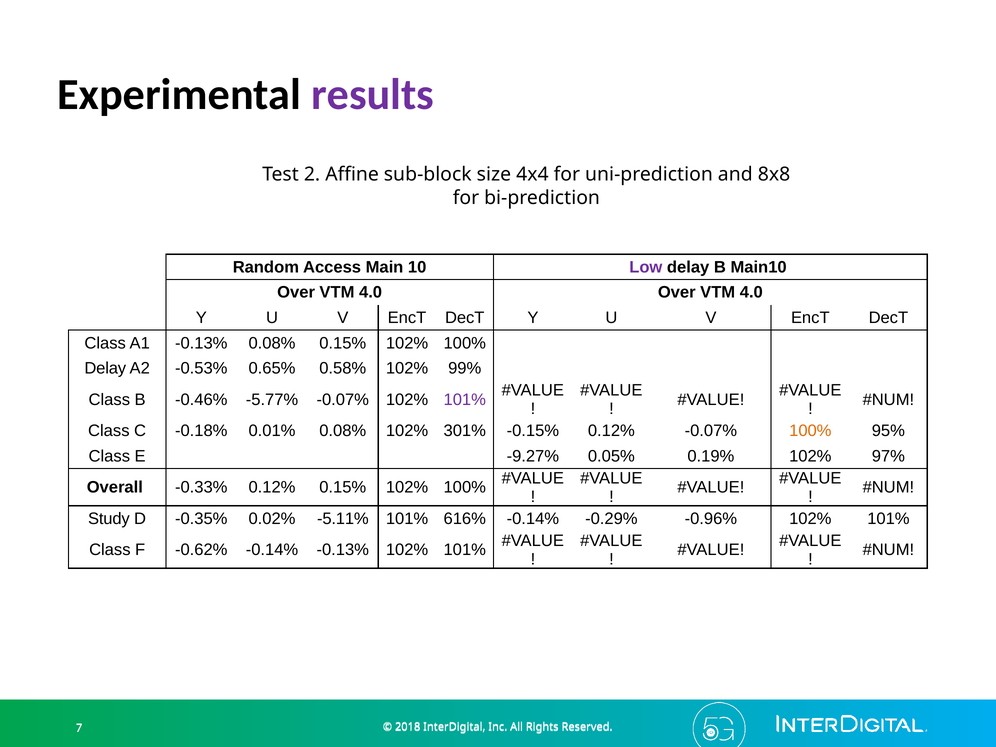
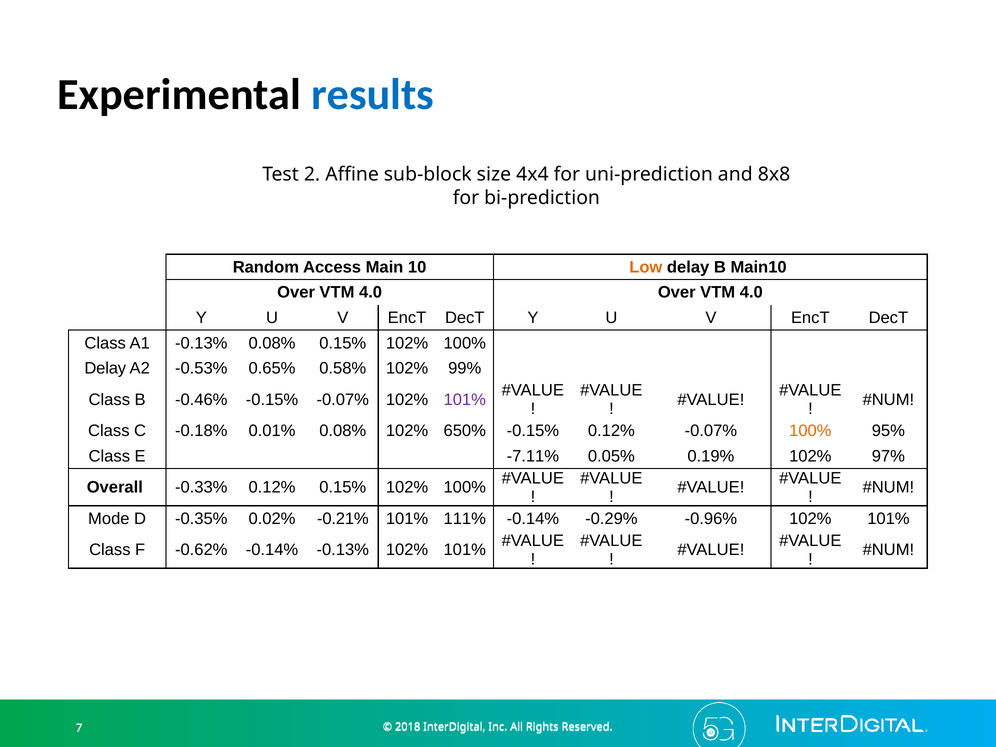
results colour: purple -> blue
Low colour: purple -> orange
-0.46% -5.77%: -5.77% -> -0.15%
301%: 301% -> 650%
-9.27%: -9.27% -> -7.11%
Study: Study -> Mode
-5.11%: -5.11% -> -0.21%
616%: 616% -> 111%
